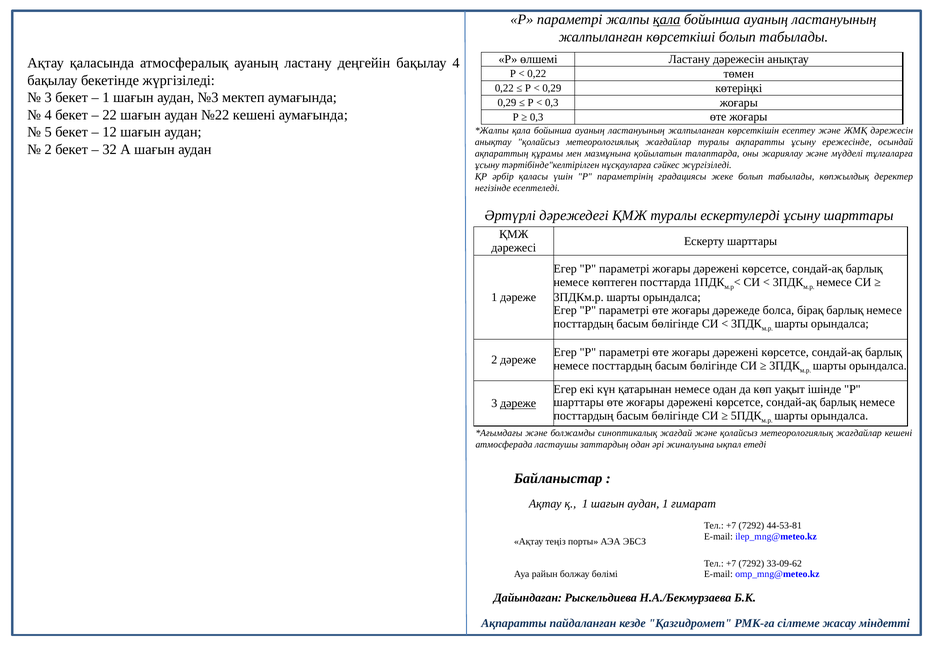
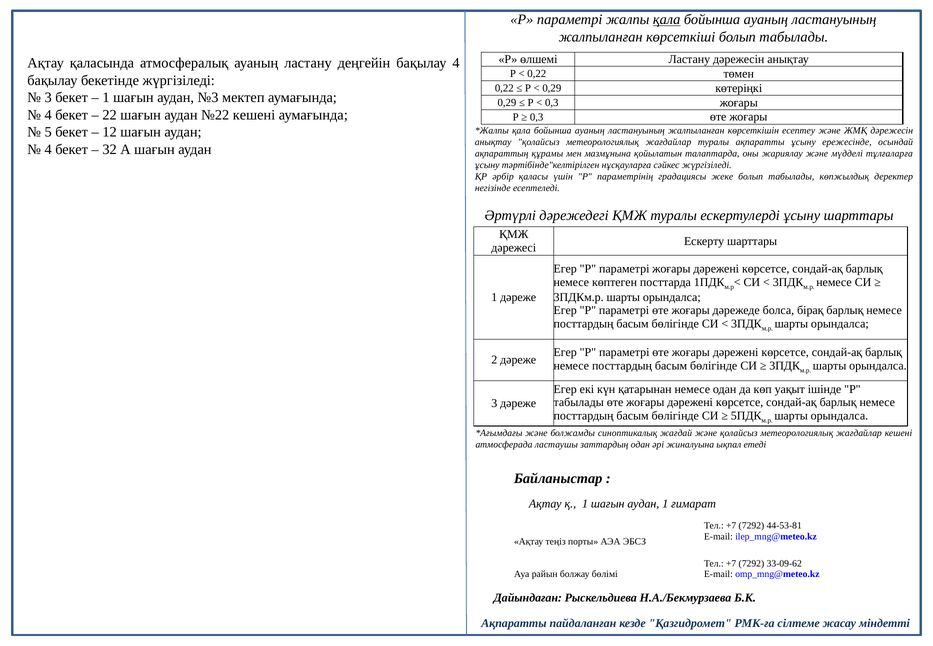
2 at (48, 149): 2 -> 4
шарттары at (579, 402): шарттары -> табылады
дәреже at (518, 403) underline: present -> none
